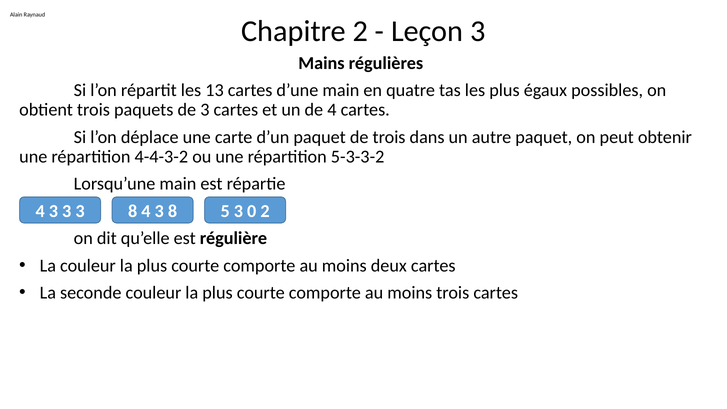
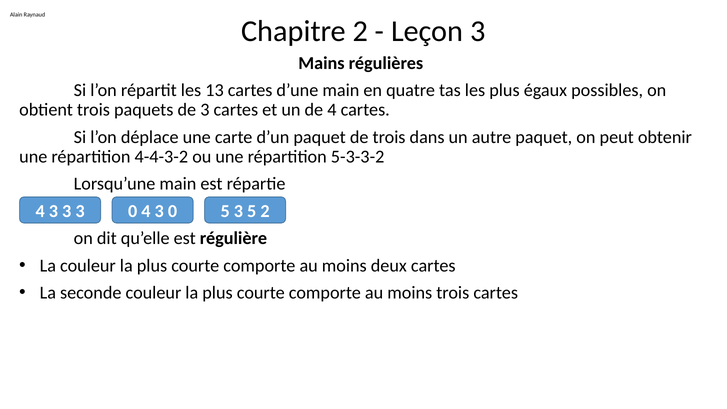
3 3 8: 8 -> 0
4 3 8: 8 -> 0
3 0: 0 -> 5
